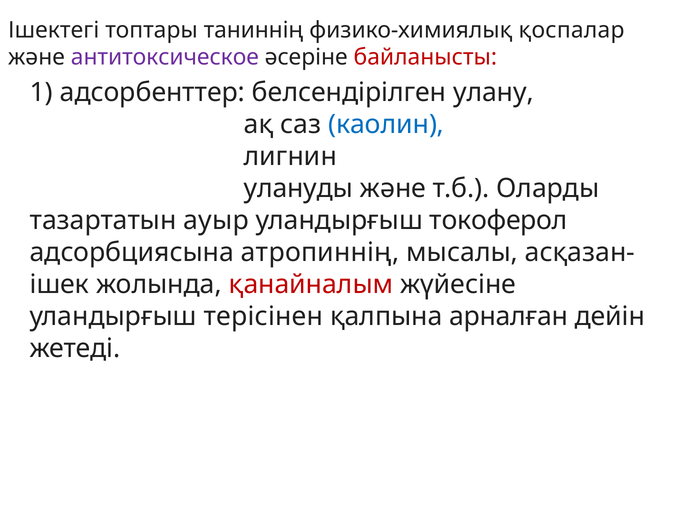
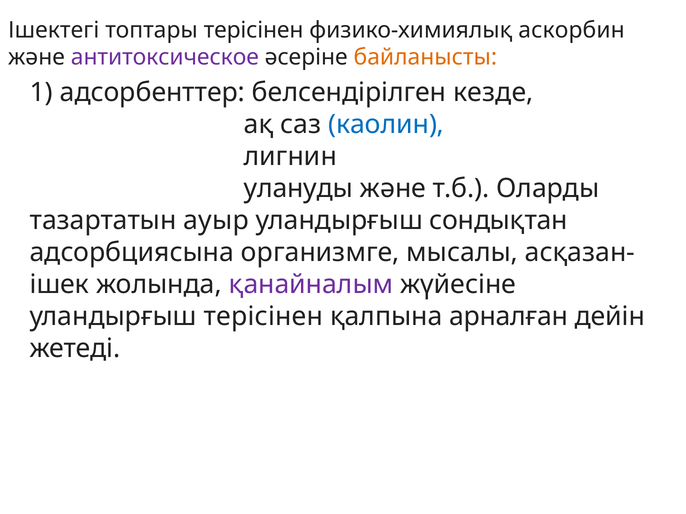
топтары таниннің: таниннің -> терiсiнен
қоспалар: қоспалар -> аскорбин
байланысты colour: red -> orange
улану: улану -> кезде
токоферол: токоферол -> сондықтан
атропиннің: атропиннің -> организмге
қанайналым colour: red -> purple
